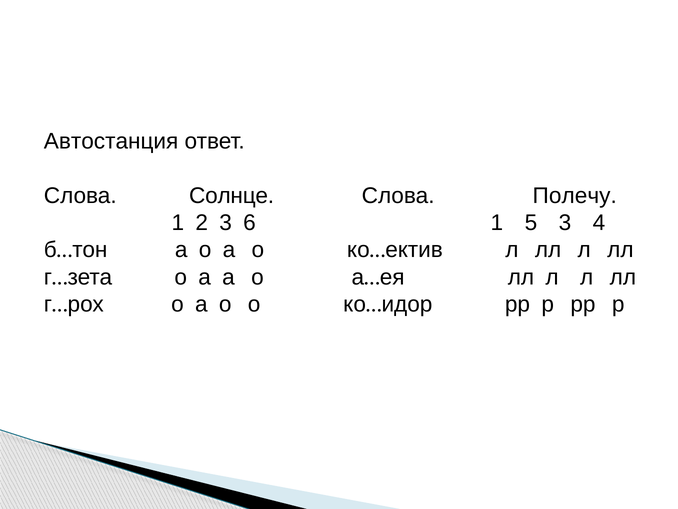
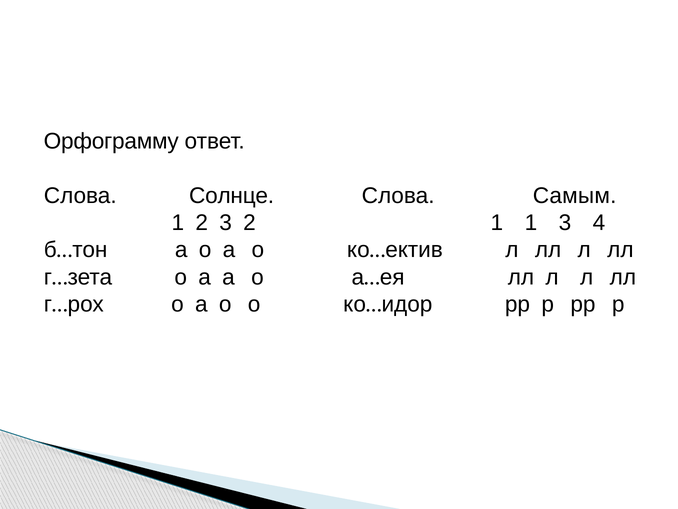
Автостанция: Автостанция -> Орфограмму
Полечу: Полечу -> Самым
3 6: 6 -> 2
1 5: 5 -> 1
